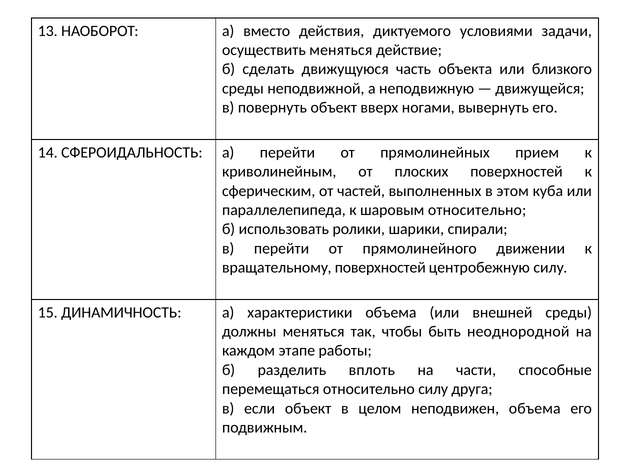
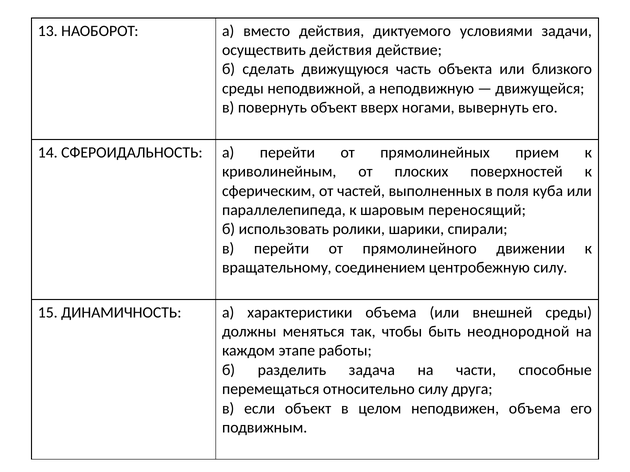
осуществить меняться: меняться -> действия
этом: этом -> поля
шаровым относительно: относительно -> переносящий
вращательному поверхностей: поверхностей -> соединением
вплоть: вплоть -> задача
